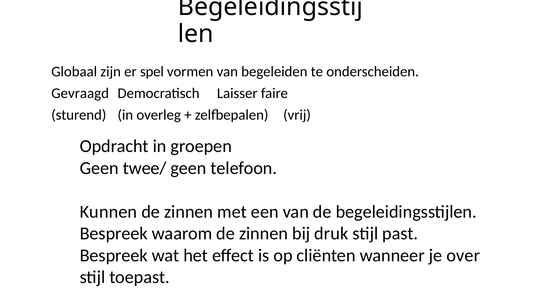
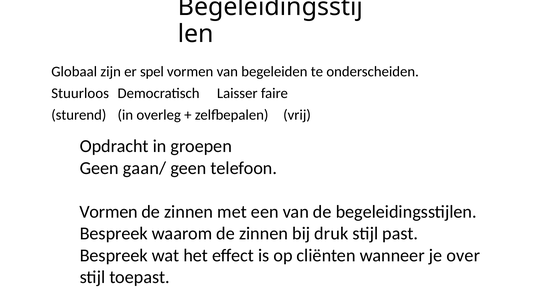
Gevraagd: Gevraagd -> Stuurloos
twee/: twee/ -> gaan/
Kunnen at (108, 211): Kunnen -> Vormen
